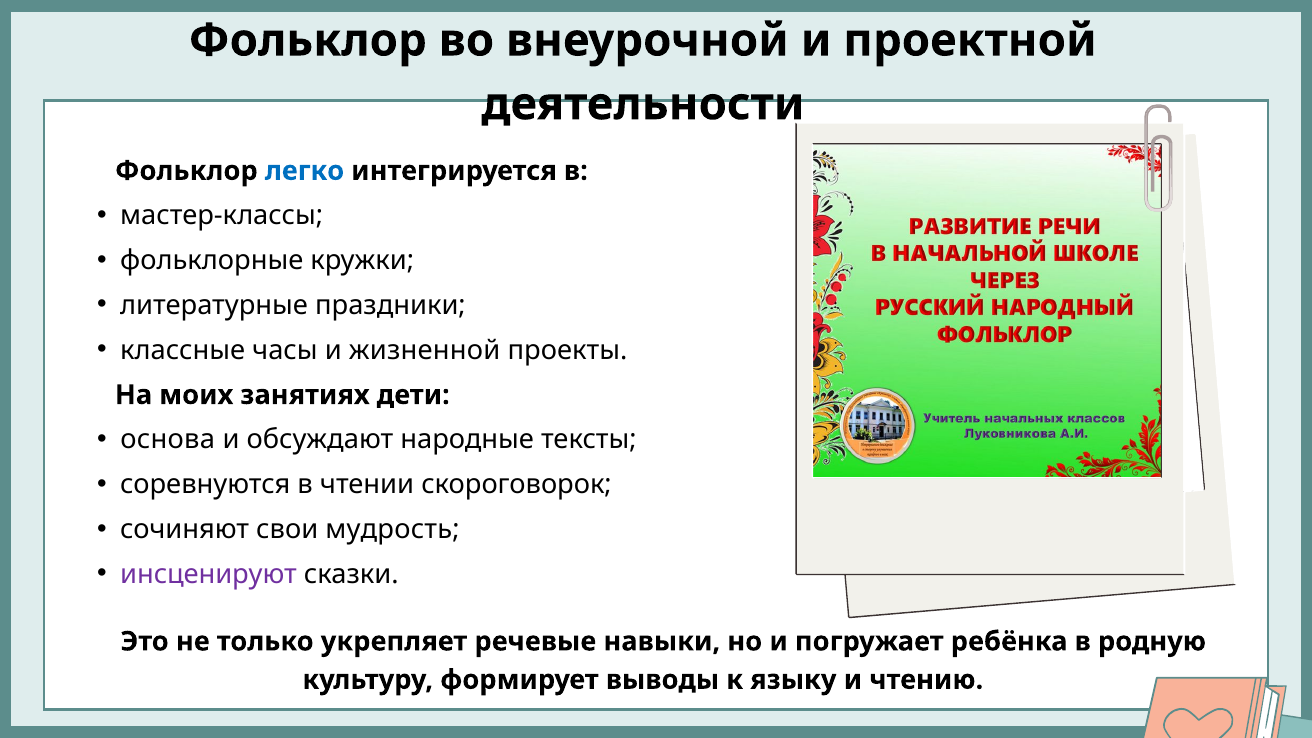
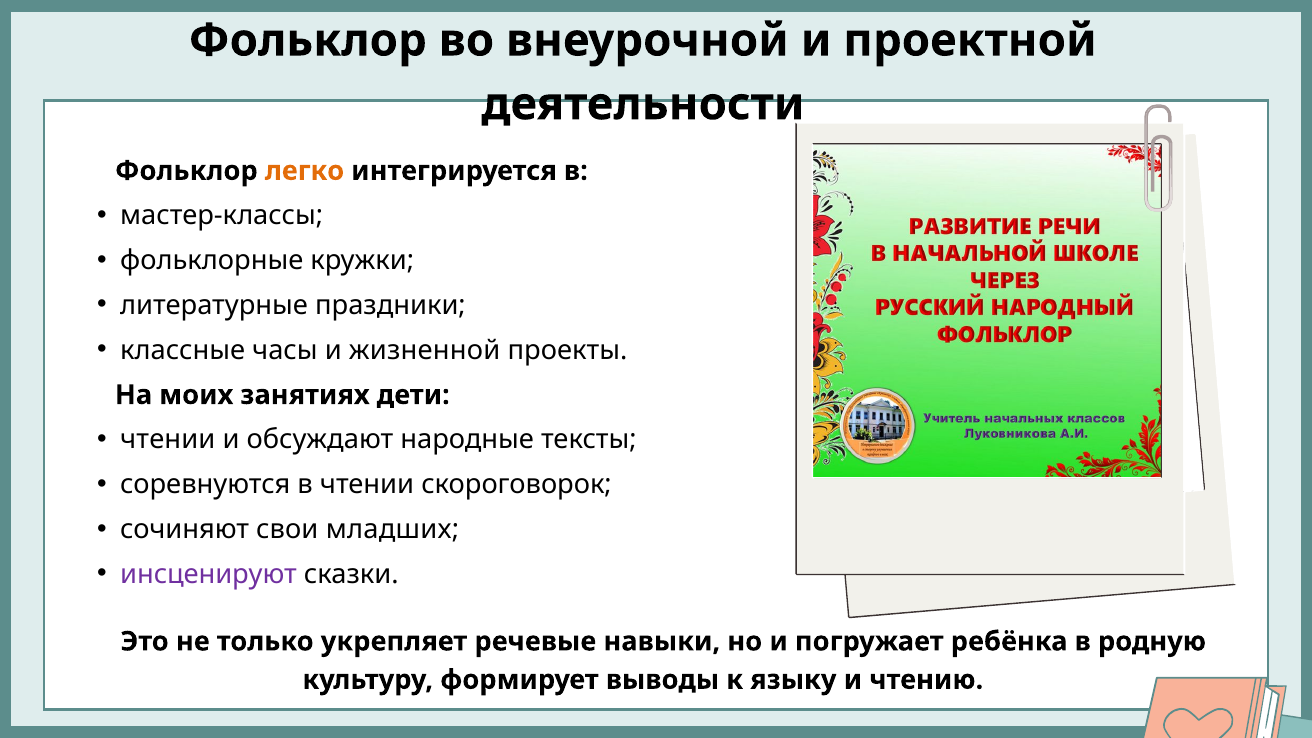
легко colour: blue -> orange
основа at (168, 440): основа -> чтении
мудрость: мудрость -> младших
